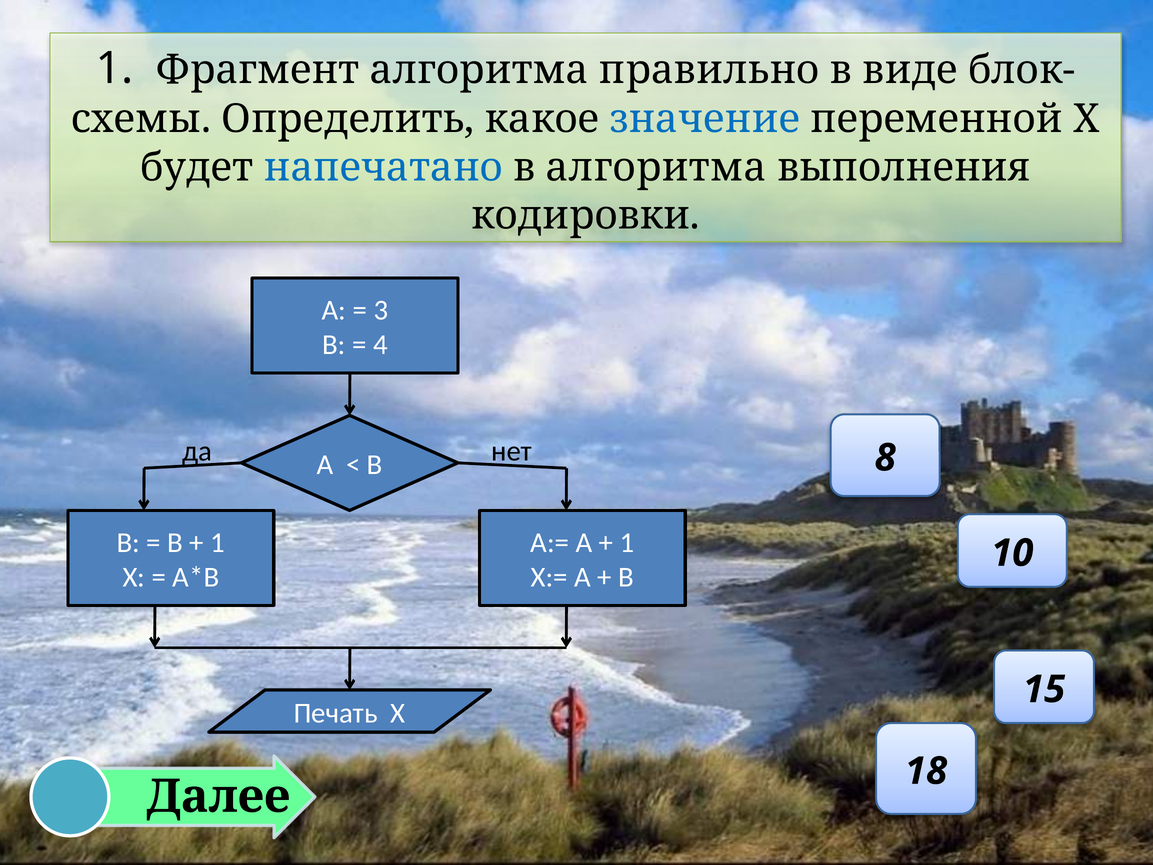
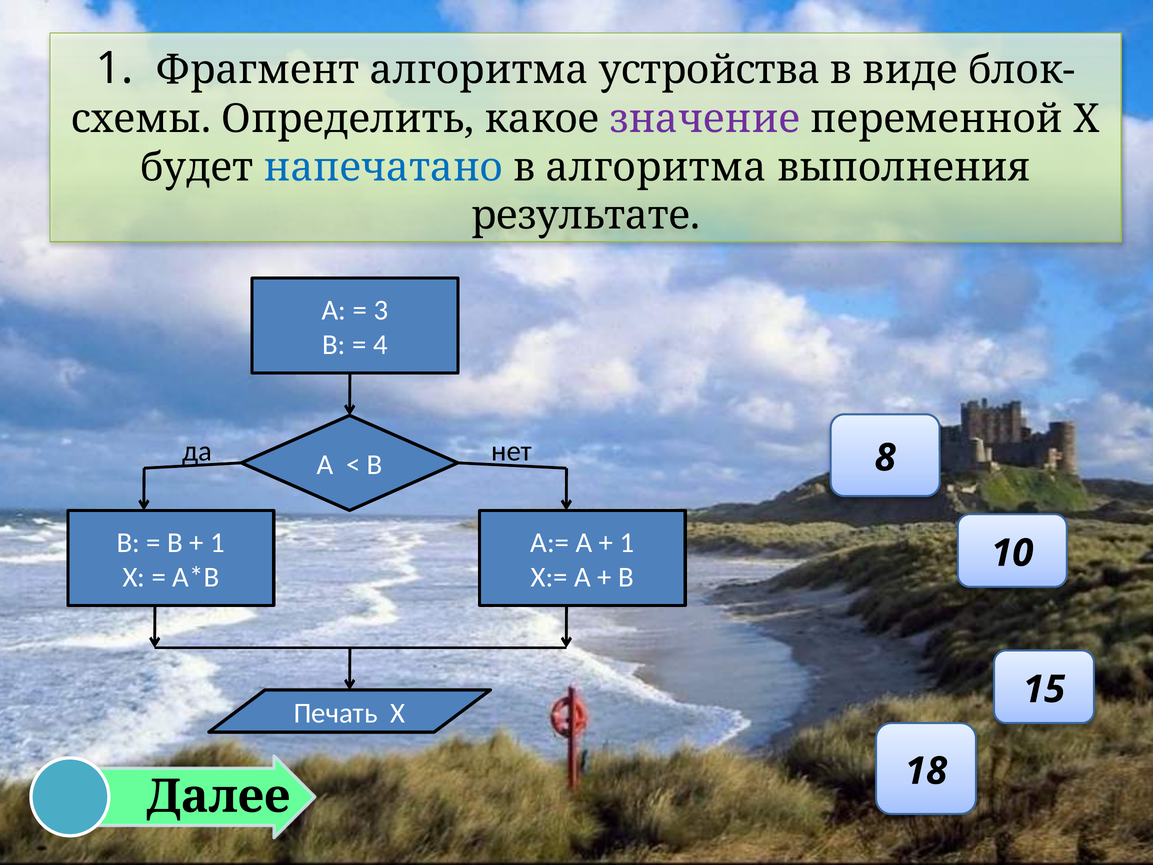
правильно: правильно -> устройства
значение colour: blue -> purple
кодировки: кодировки -> результате
